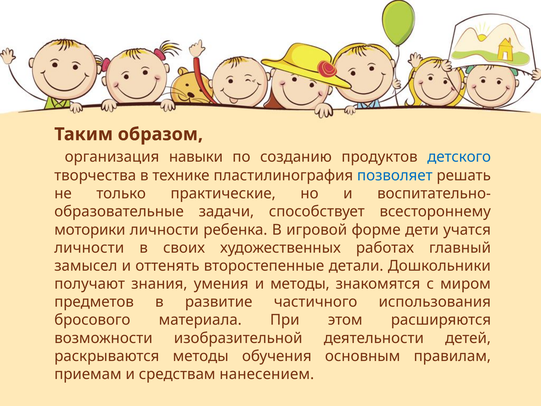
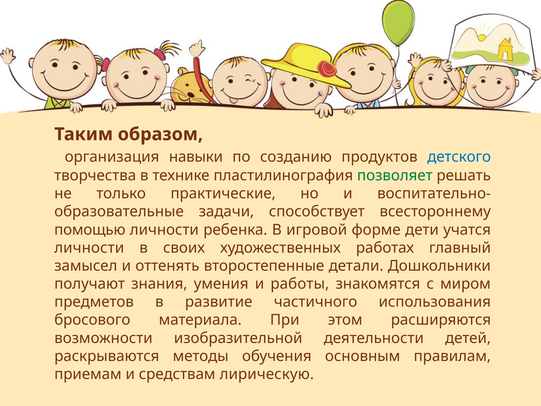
позволяет colour: blue -> green
моторики: моторики -> помощью
и методы: методы -> работы
нанесением: нанесением -> лирическую
